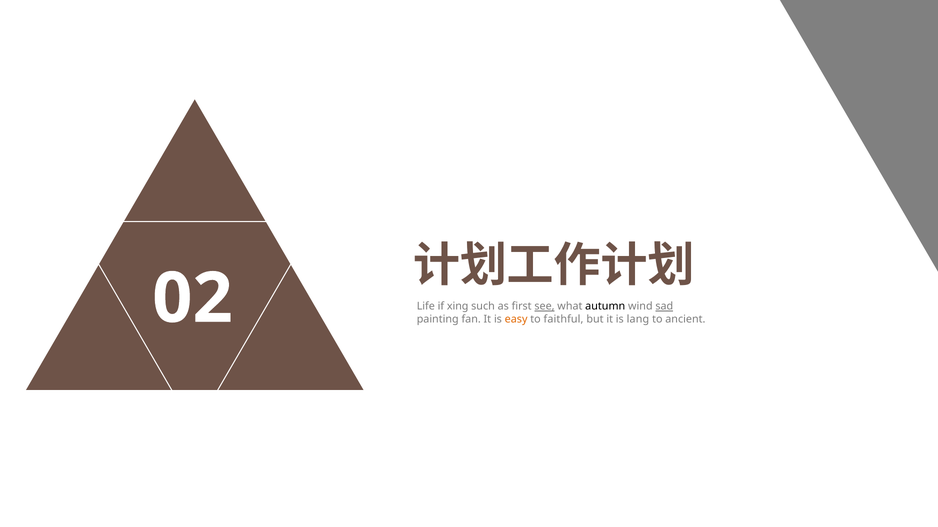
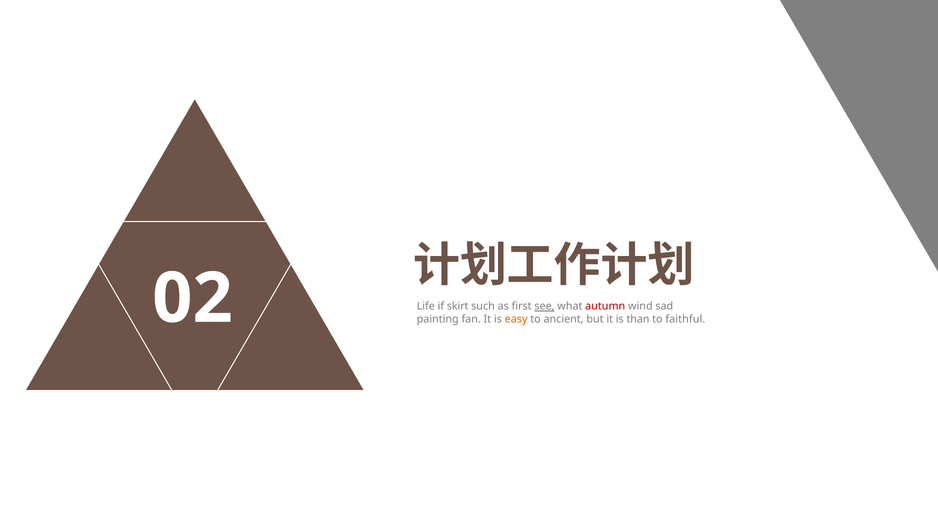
xing: xing -> skirt
autumn colour: black -> red
sad underline: present -> none
faithful: faithful -> ancient
lang: lang -> than
ancient: ancient -> faithful
